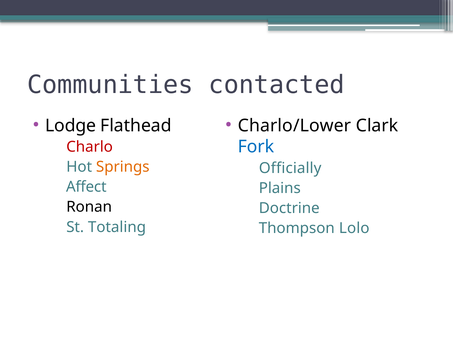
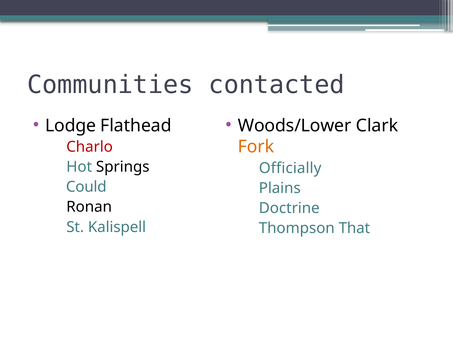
Charlo/Lower: Charlo/Lower -> Woods/Lower
Fork colour: blue -> orange
Springs colour: orange -> black
Affect: Affect -> Could
Totaling: Totaling -> Kalispell
Lolo: Lolo -> That
